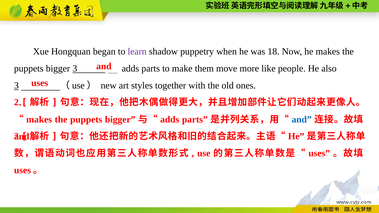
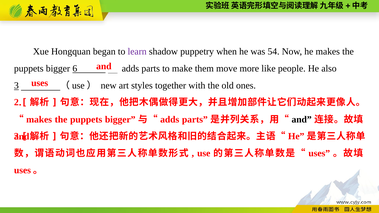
18: 18 -> 54
bigger 3: 3 -> 6
and at (302, 120) colour: blue -> black
